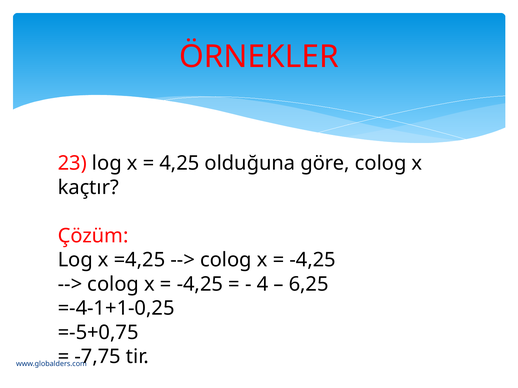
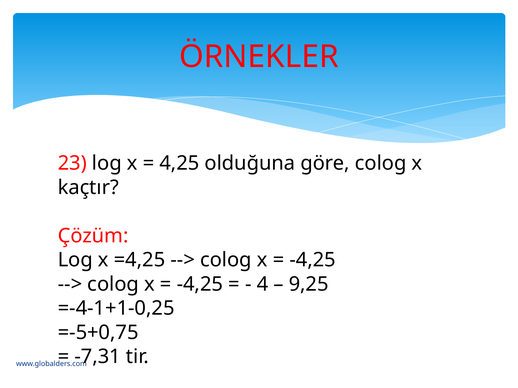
6,25: 6,25 -> 9,25
-7,75: -7,75 -> -7,31
